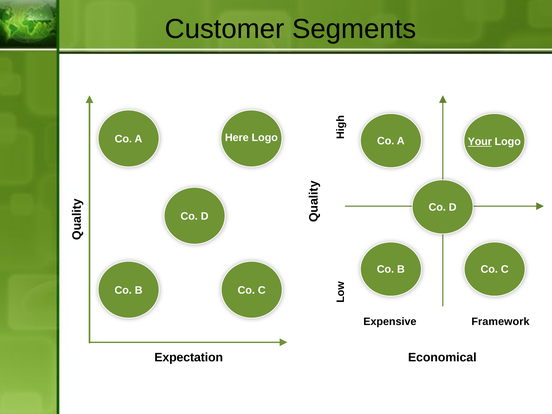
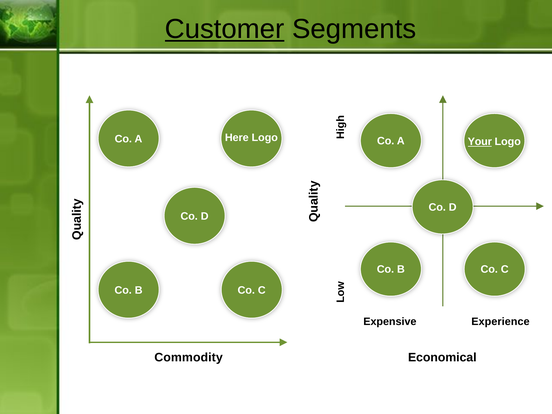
Customer underline: none -> present
Framework: Framework -> Experience
Expectation: Expectation -> Commodity
